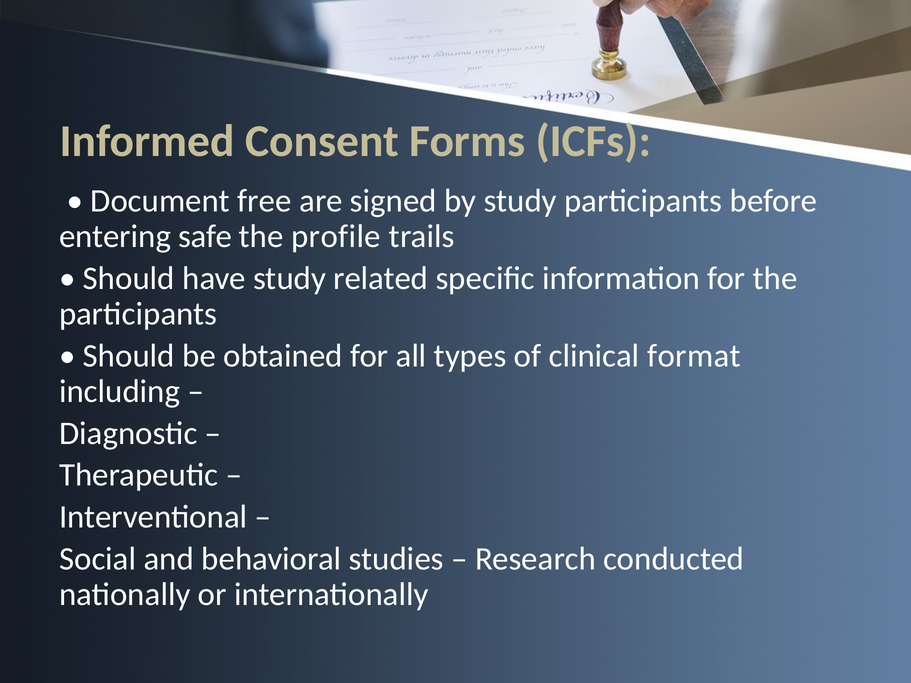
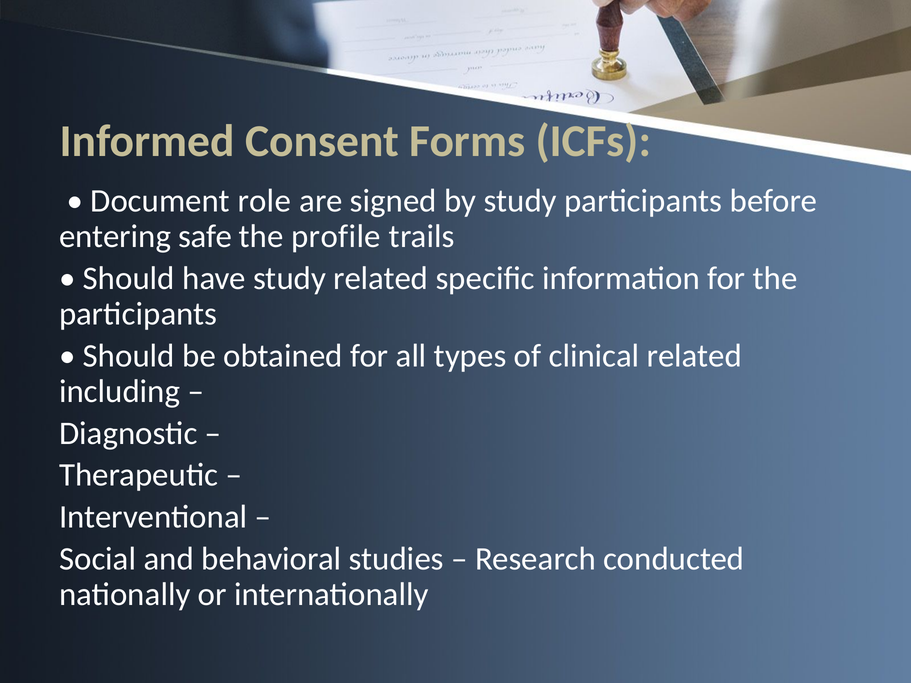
free: free -> role
clinical format: format -> related
